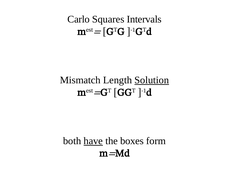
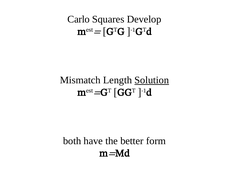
Intervals: Intervals -> Develop
have underline: present -> none
boxes: boxes -> better
